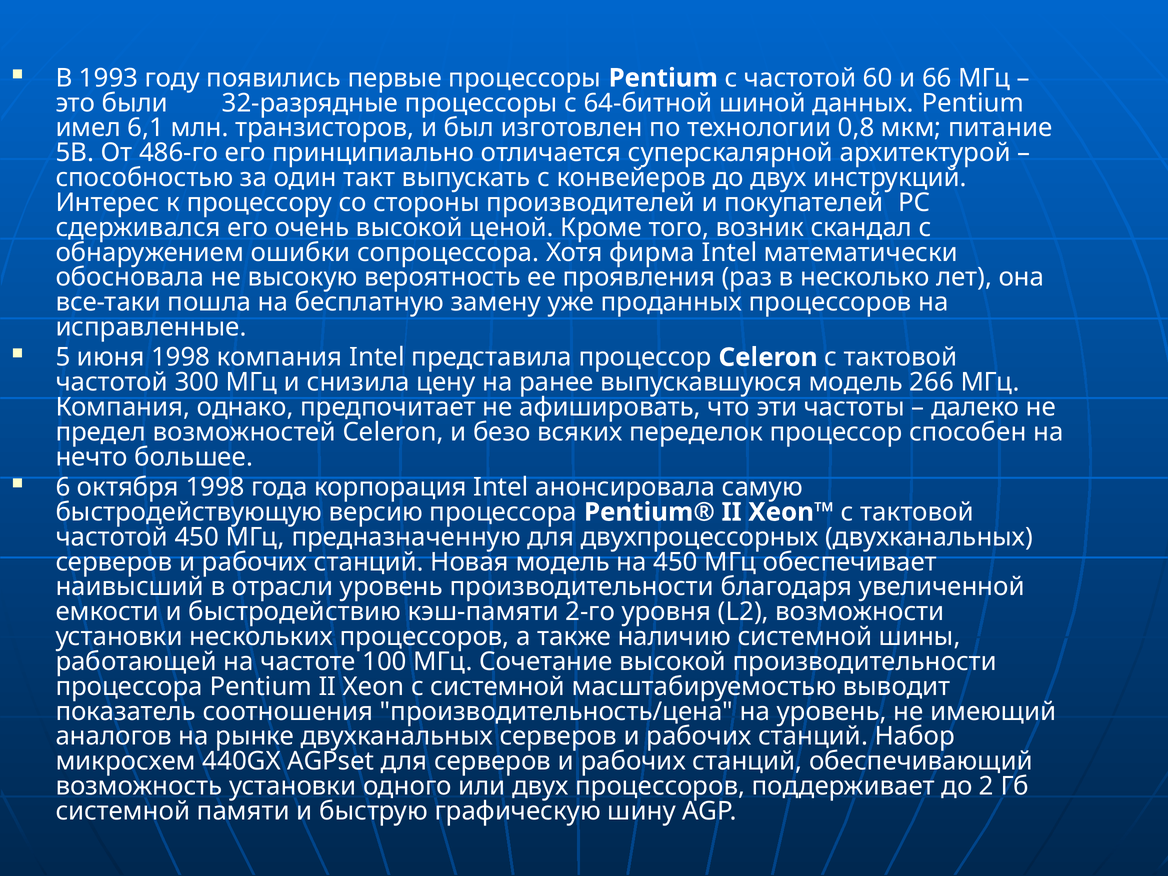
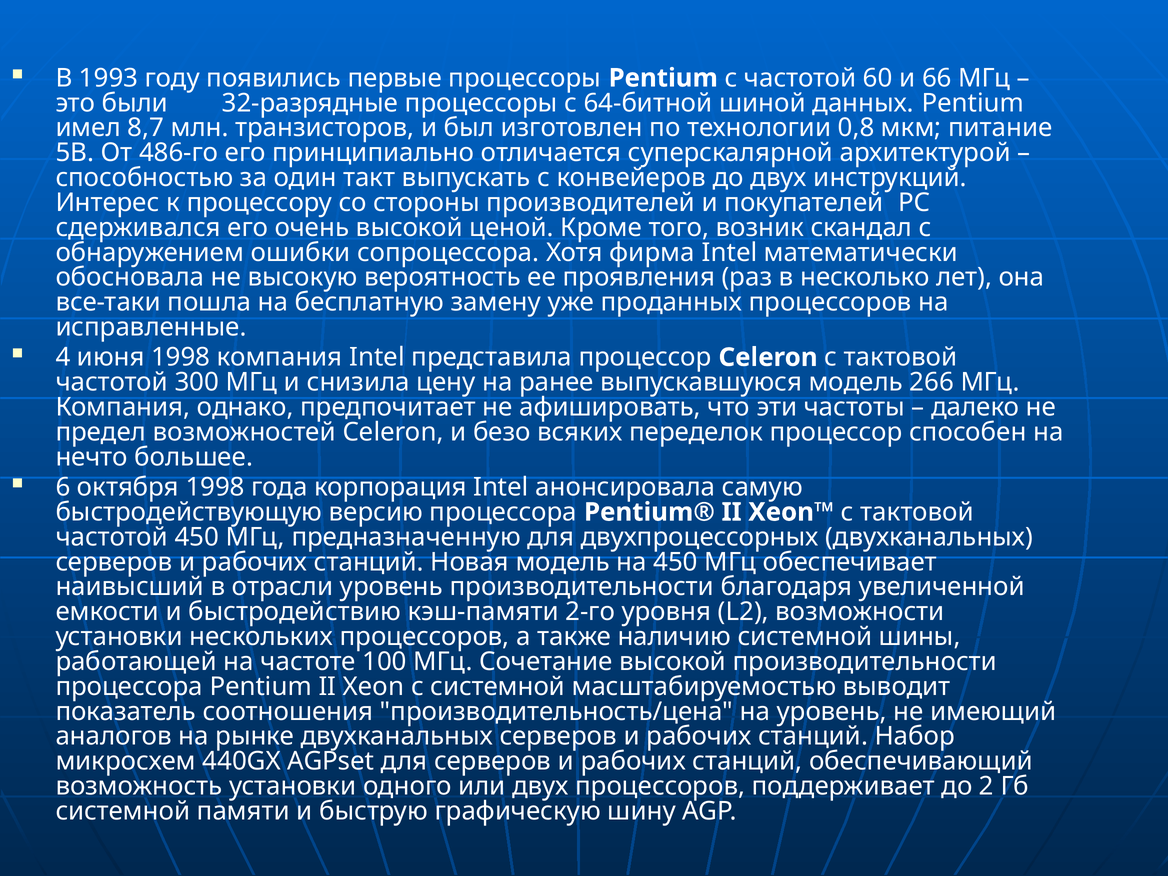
6,1: 6,1 -> 8,7
5: 5 -> 4
